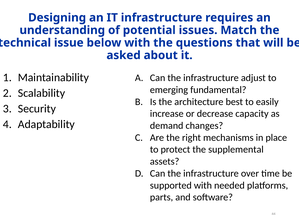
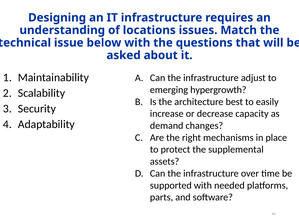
potential: potential -> locations
fundamental: fundamental -> hypergrowth
